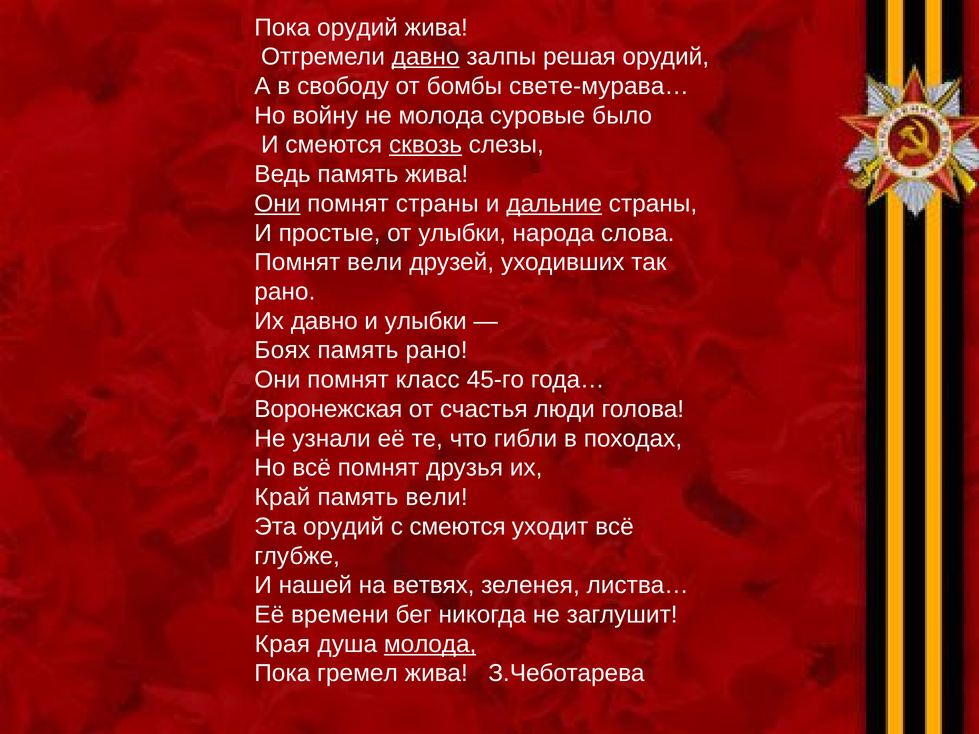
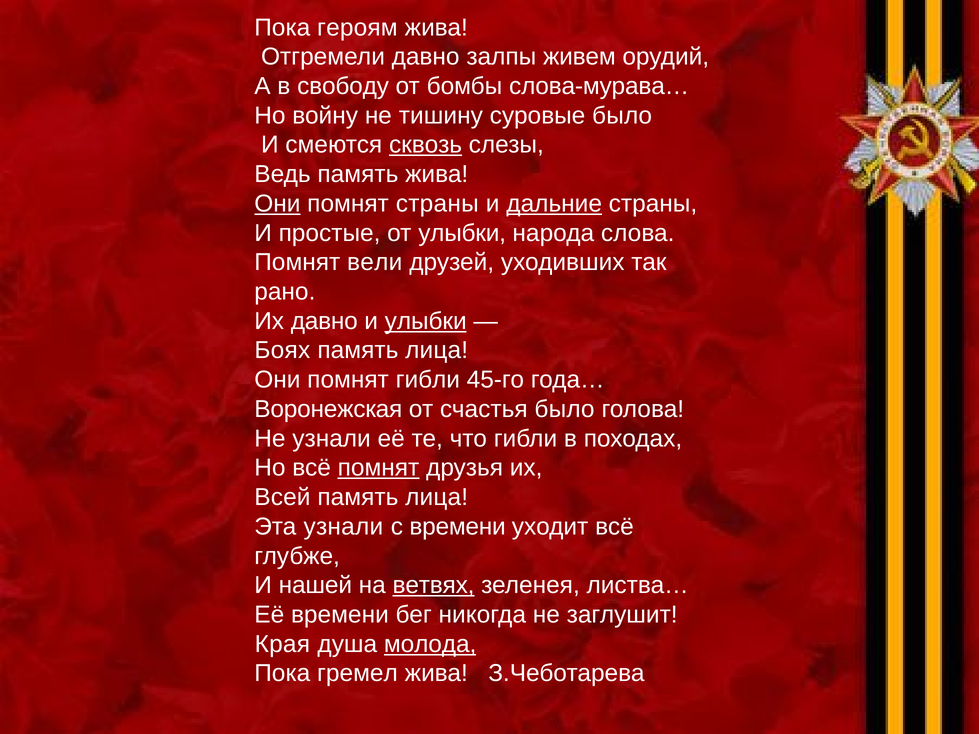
Пока орудий: орудий -> героям
давно at (426, 57) underline: present -> none
решая: решая -> живем
свете-мурава…: свете-мурава… -> слова-мурава…
не молода: молода -> тишину
улыбки at (426, 321) underline: none -> present
рано at (437, 351): рано -> лица
помнят класс: класс -> гибли
счастья люди: люди -> было
помнят at (378, 468) underline: none -> present
Край: Край -> Всей
вели at (437, 497): вели -> лица
Эта орудий: орудий -> узнали
с смеются: смеются -> времени
ветвях underline: none -> present
